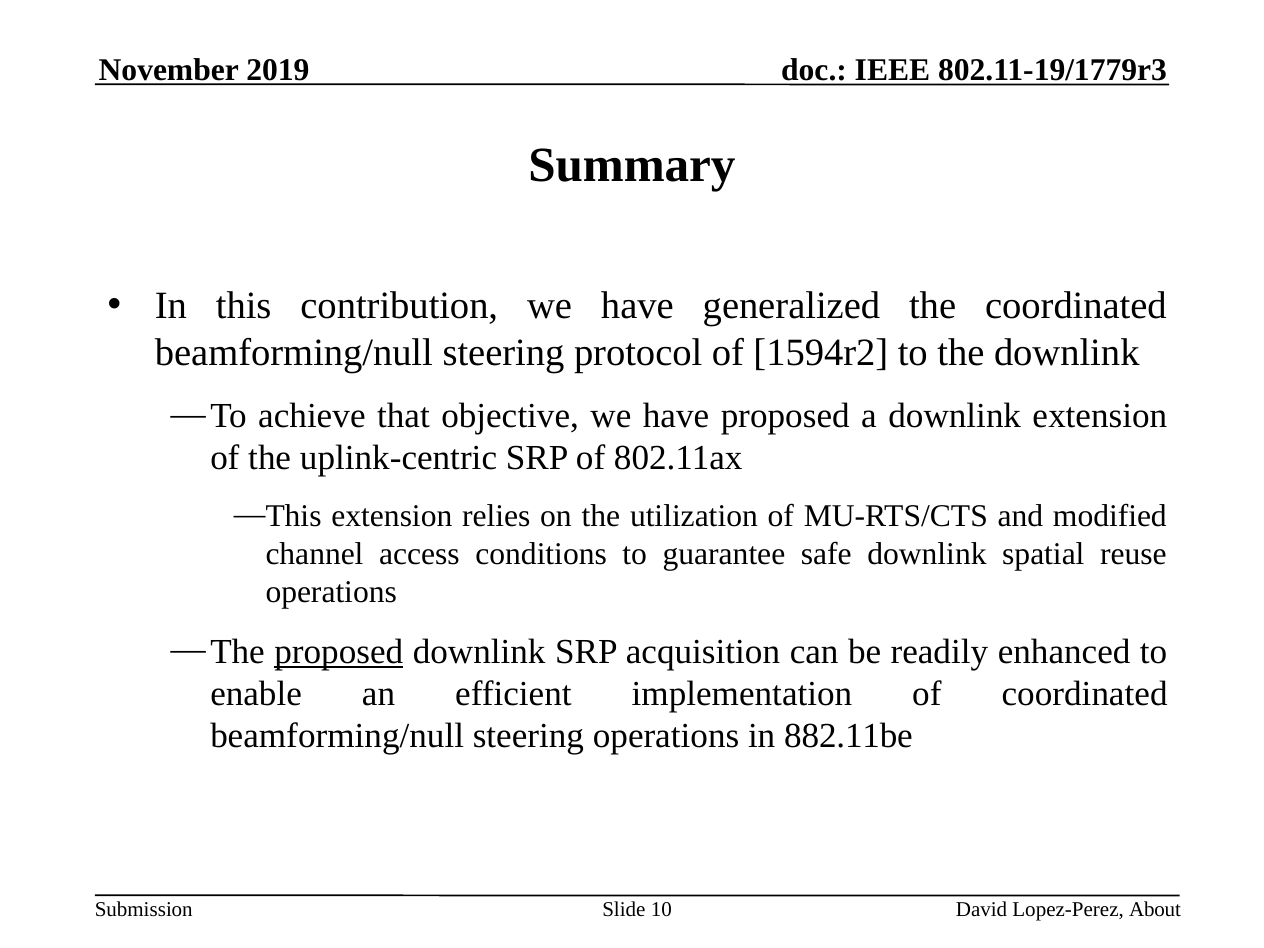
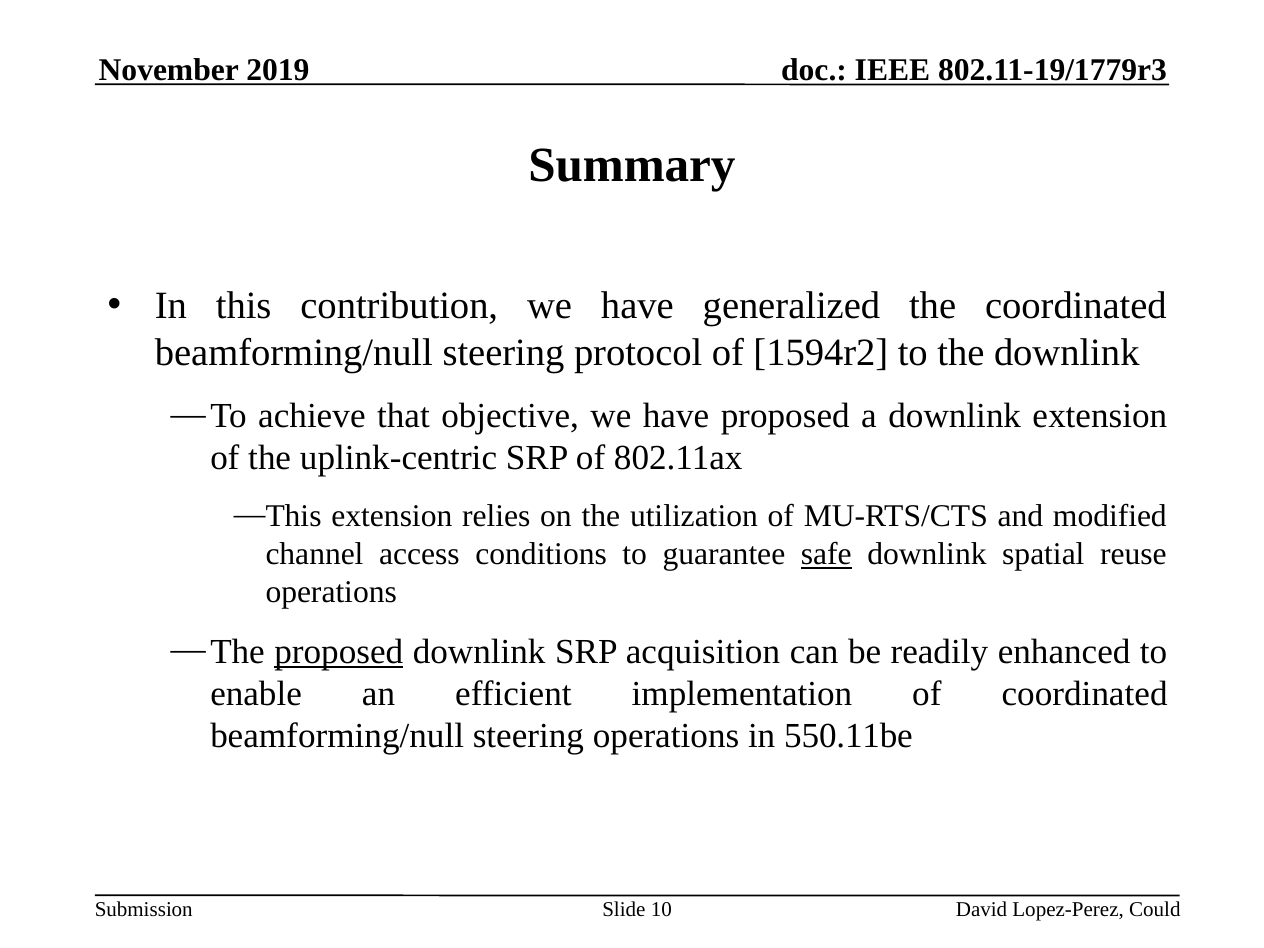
safe underline: none -> present
882.11be: 882.11be -> 550.11be
About: About -> Could
